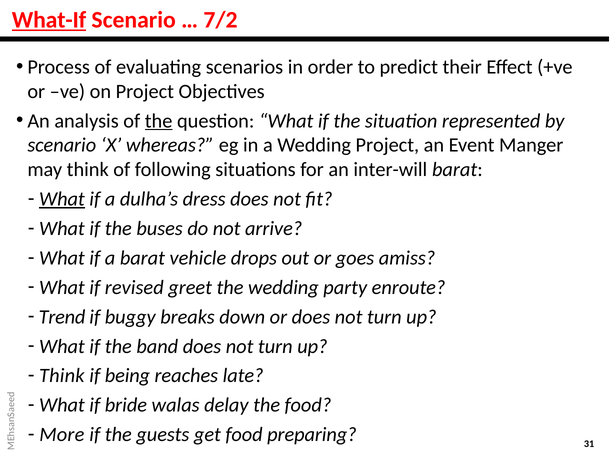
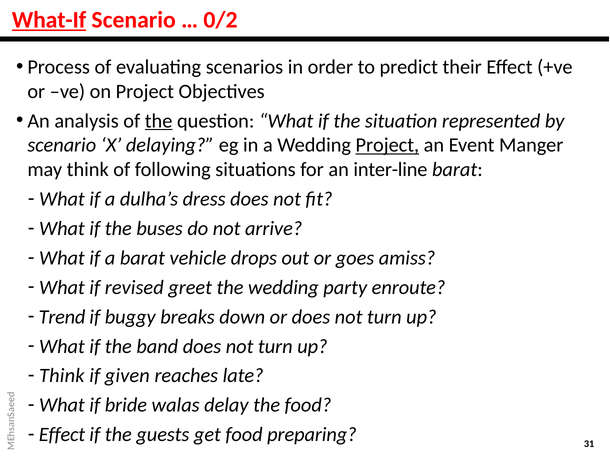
7/2: 7/2 -> 0/2
whereas: whereas -> delaying
Project at (387, 145) underline: none -> present
inter-will: inter-will -> inter-line
What at (62, 199) underline: present -> none
being: being -> given
More at (62, 435): More -> Effect
